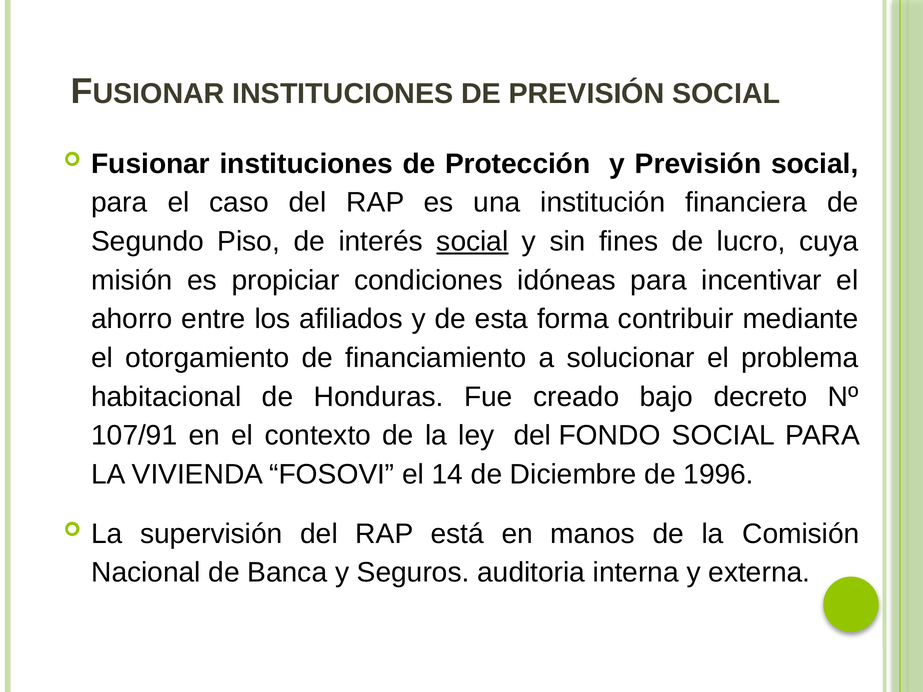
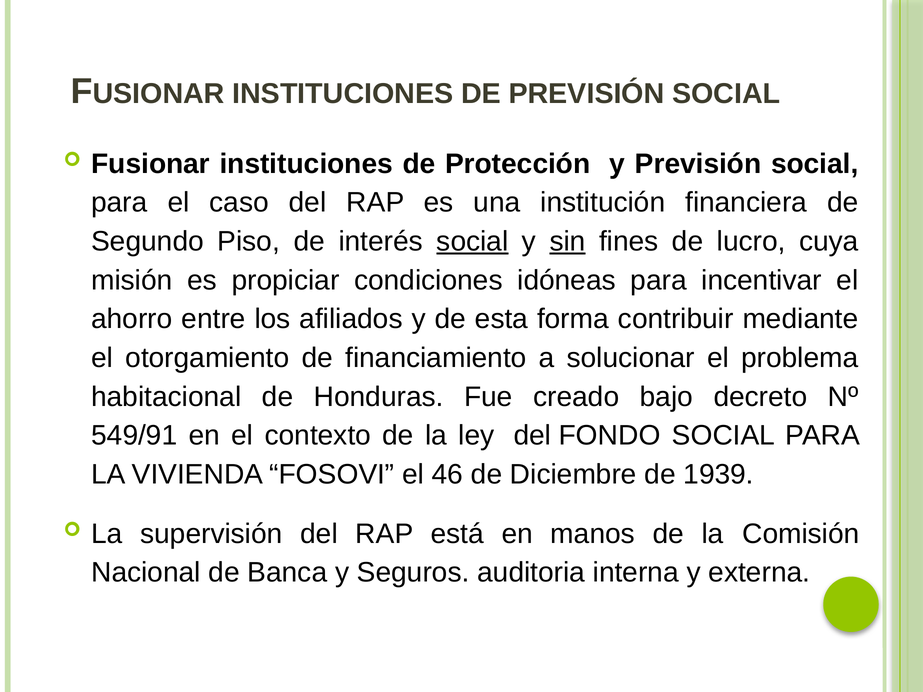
sin underline: none -> present
107/91: 107/91 -> 549/91
14: 14 -> 46
1996: 1996 -> 1939
